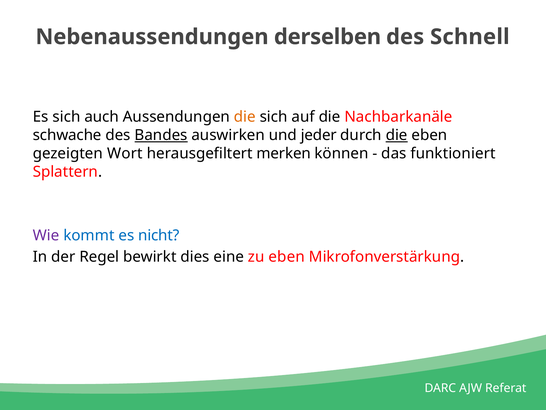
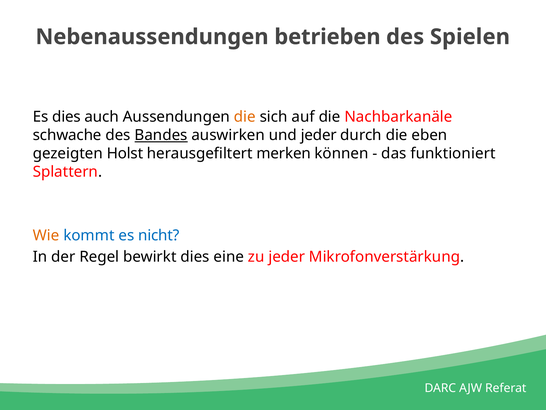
derselben: derselben -> betrieben
Schnell: Schnell -> Spielen
Es sich: sich -> dies
die at (397, 135) underline: present -> none
Wort: Wort -> Holst
Wie colour: purple -> orange
zu eben: eben -> jeder
